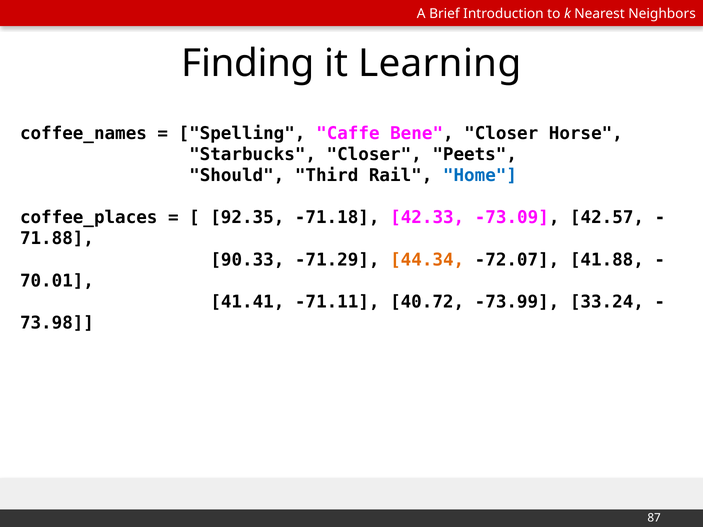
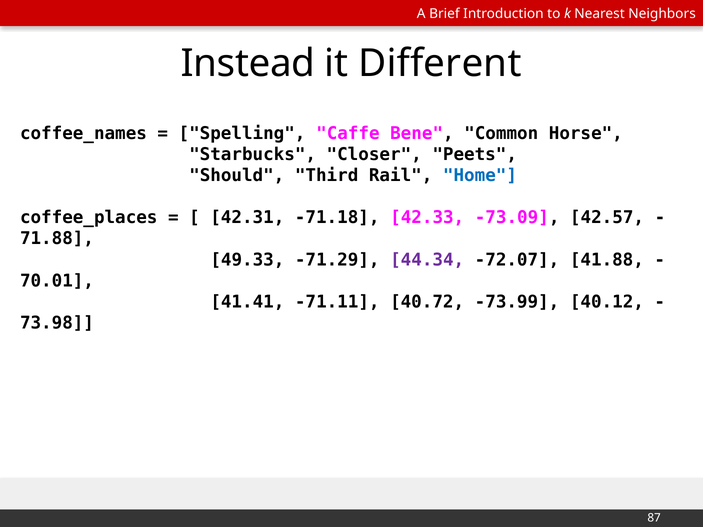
Finding: Finding -> Instead
Learning: Learning -> Different
Bene Closer: Closer -> Common
92.35: 92.35 -> 42.31
90.33: 90.33 -> 49.33
44.34 colour: orange -> purple
33.24: 33.24 -> 40.12
